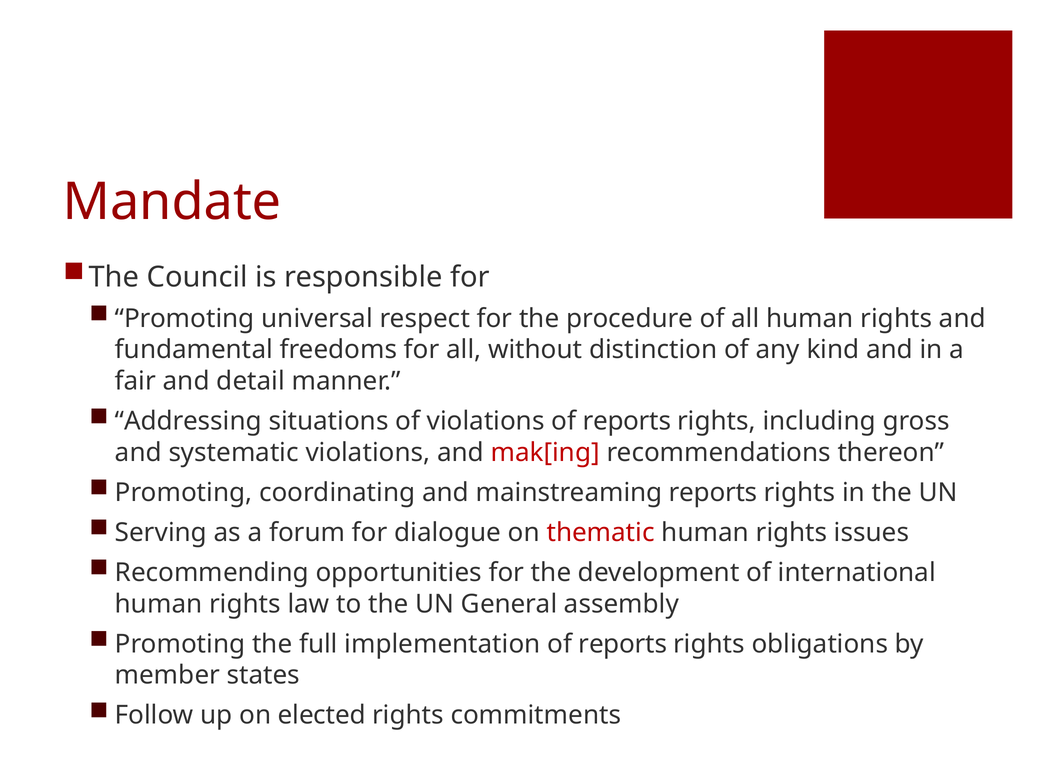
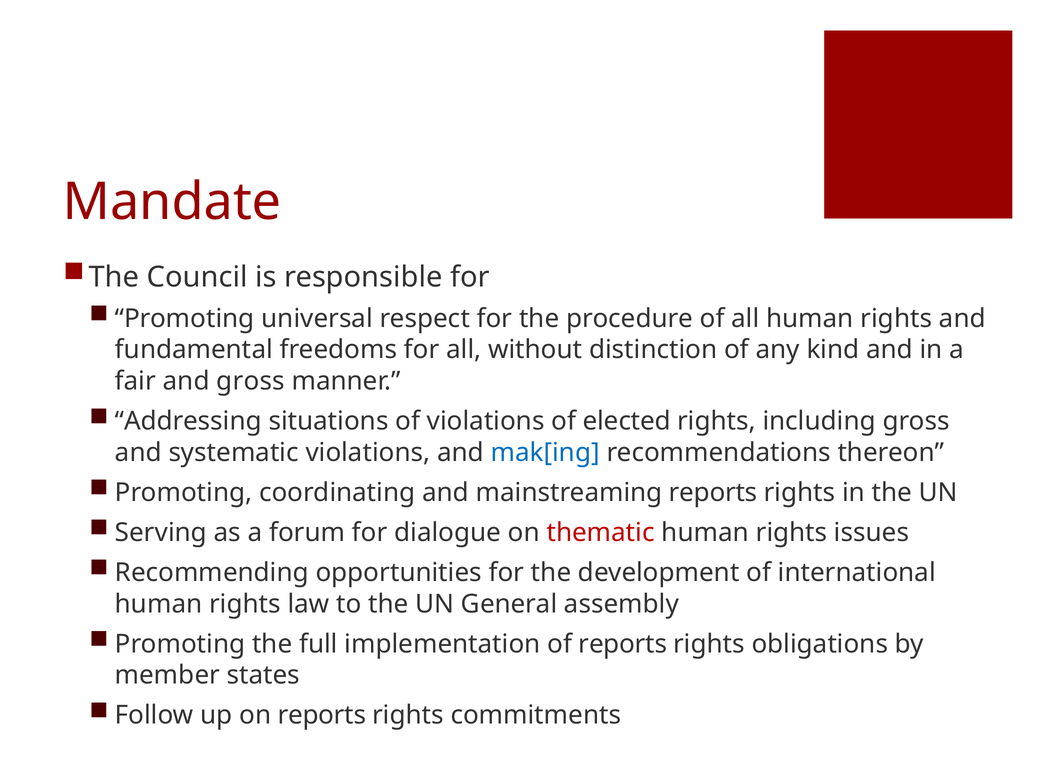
and detail: detail -> gross
violations of reports: reports -> elected
mak[ing colour: red -> blue
on elected: elected -> reports
